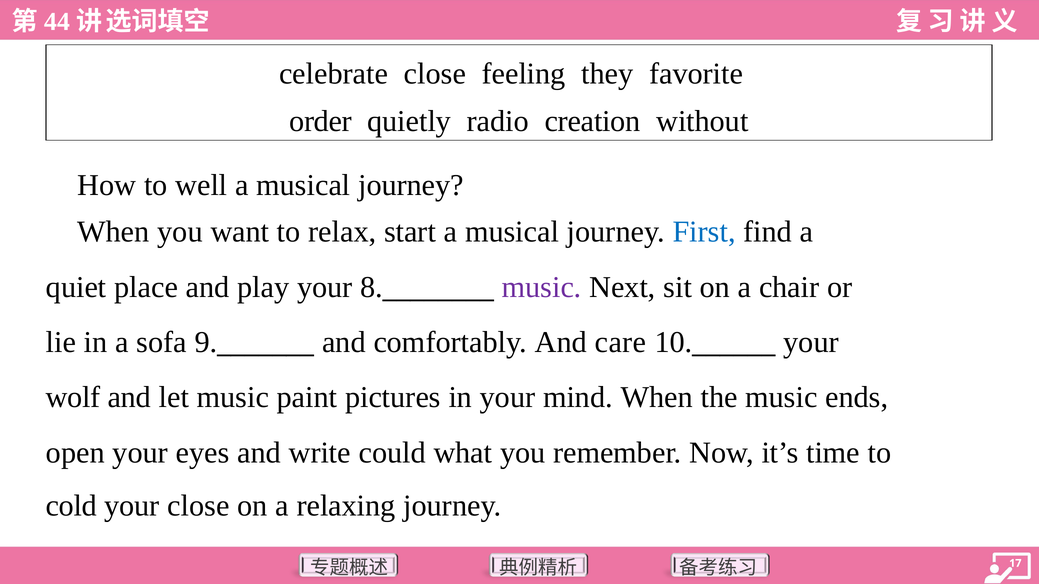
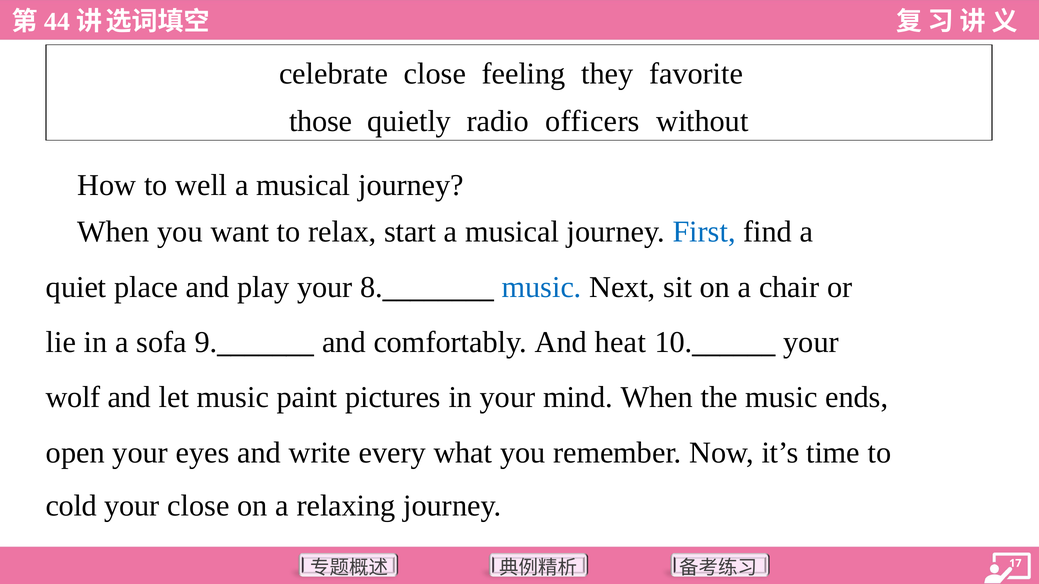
order: order -> those
creation: creation -> officers
music at (542, 287) colour: purple -> blue
care: care -> heat
could: could -> every
